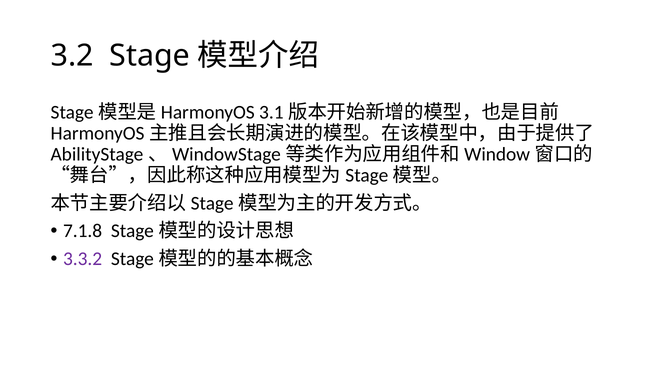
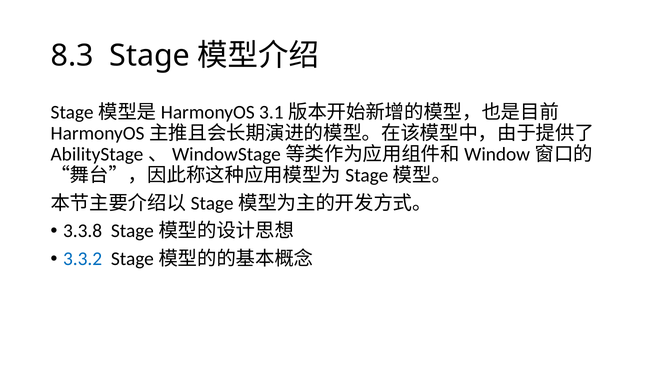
3.2: 3.2 -> 8.3
7.1.8: 7.1.8 -> 3.3.8
3.3.2 colour: purple -> blue
